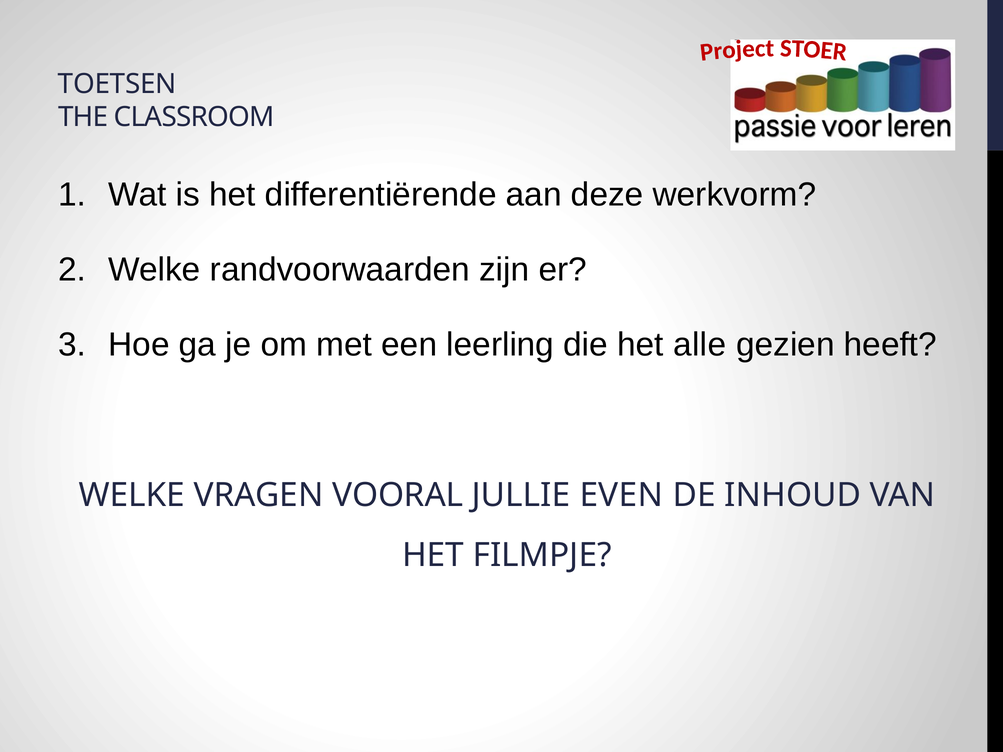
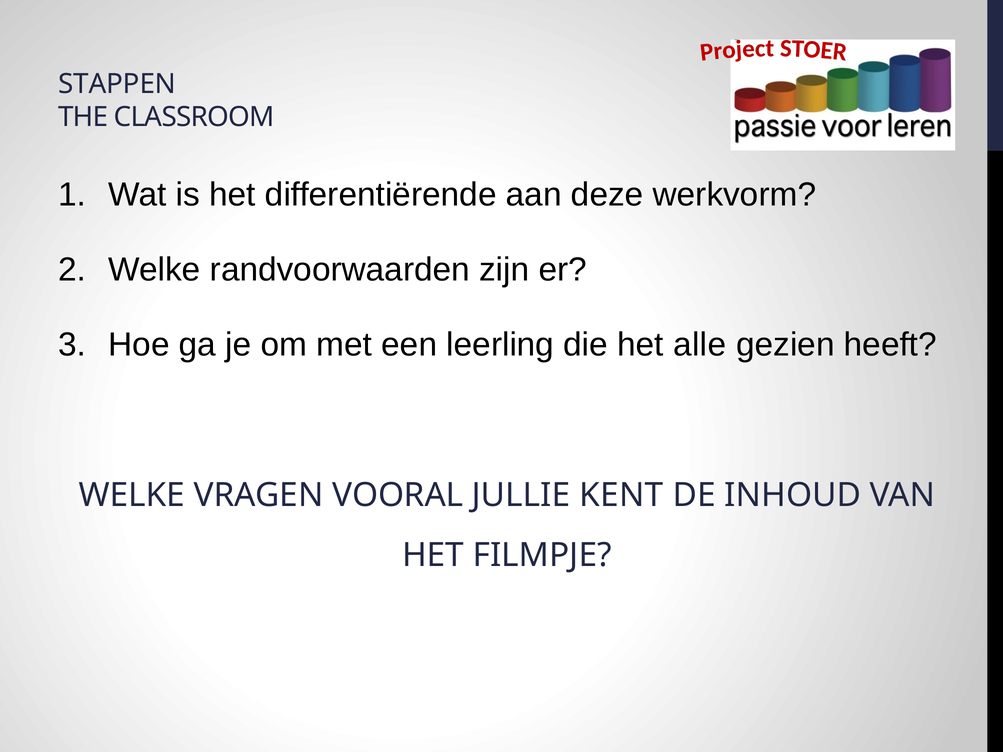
TOETSEN: TOETSEN -> STAPPEN
EVEN: EVEN -> KENT
